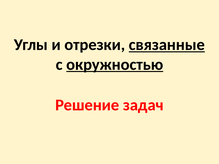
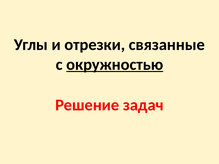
связанные underline: present -> none
